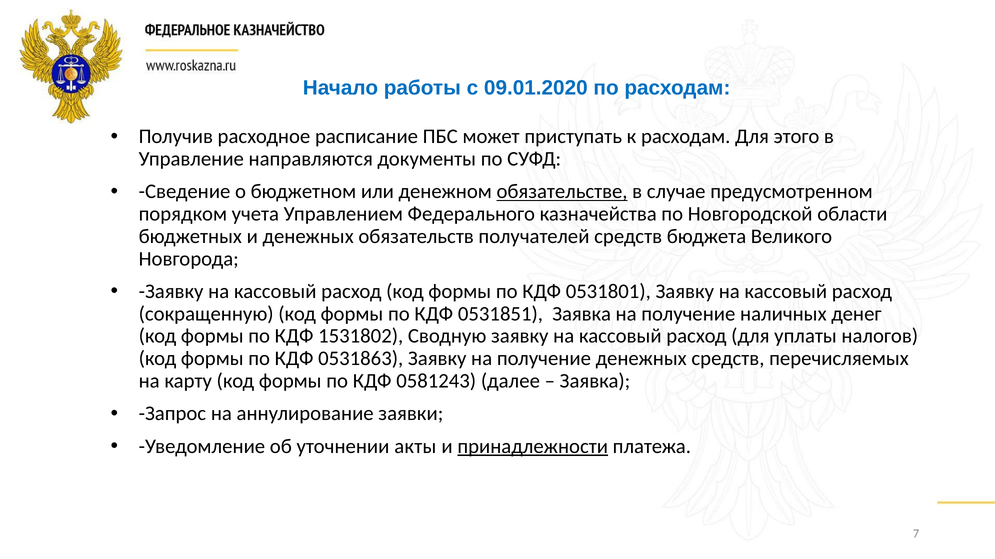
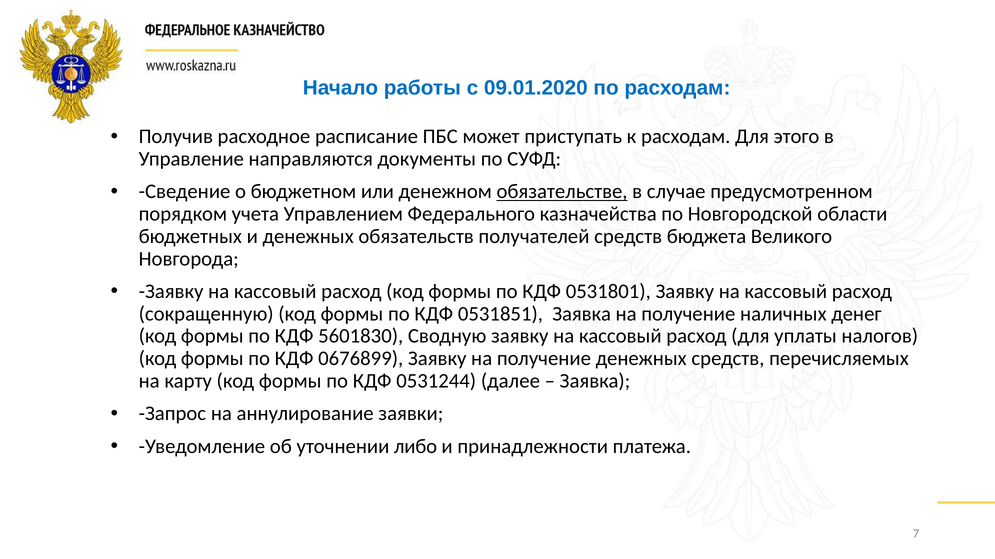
1531802: 1531802 -> 5601830
0531863: 0531863 -> 0676899
0581243: 0581243 -> 0531244
акты: акты -> либо
принадлежности underline: present -> none
